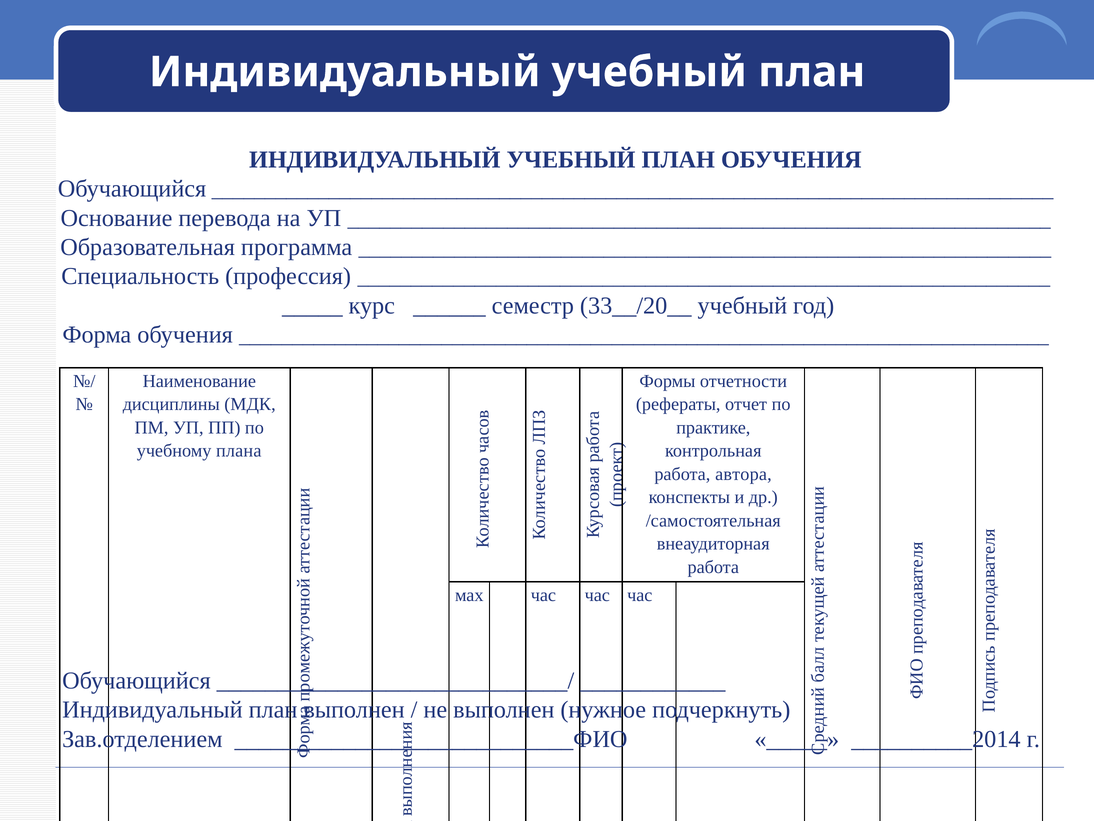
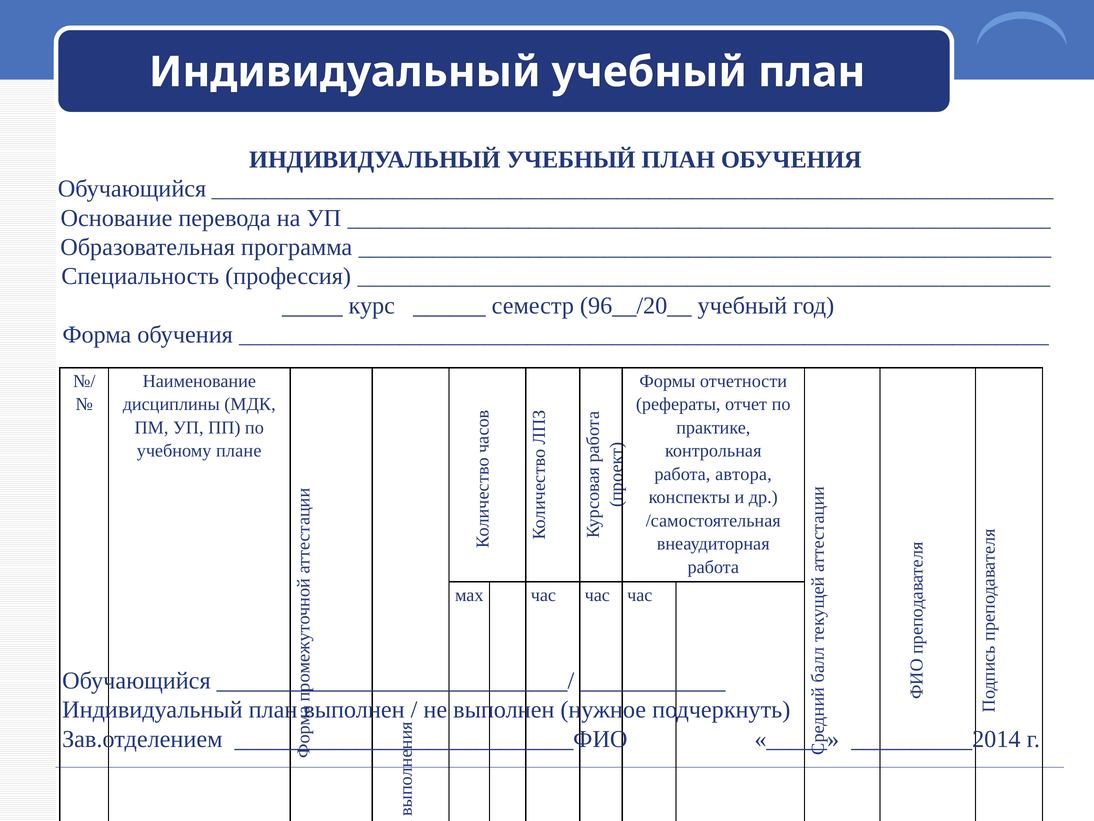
33__/20__: 33__/20__ -> 96__/20__
плана: плана -> плане
